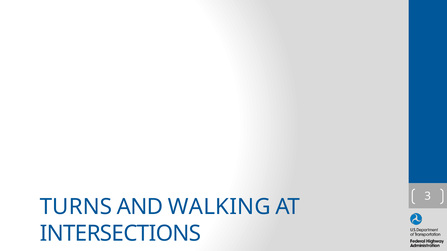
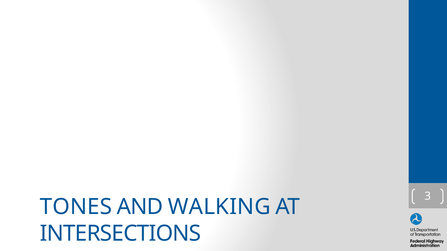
TURNS: TURNS -> TONES
